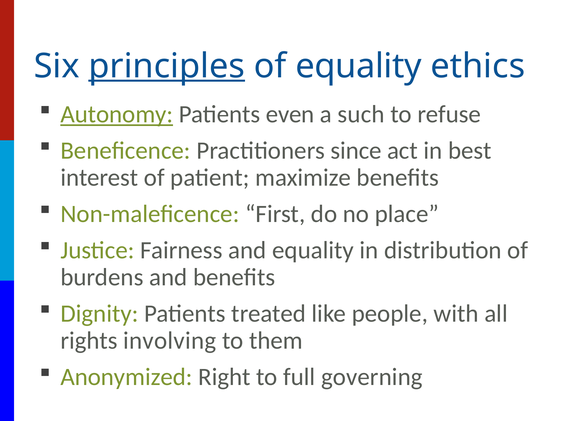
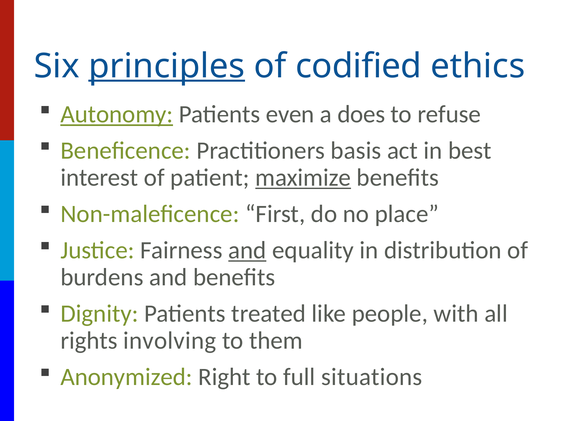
of equality: equality -> codified
such: such -> does
since: since -> basis
maximize underline: none -> present
and at (247, 251) underline: none -> present
governing: governing -> situations
